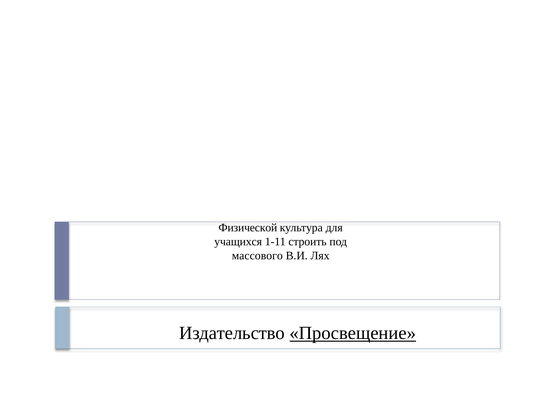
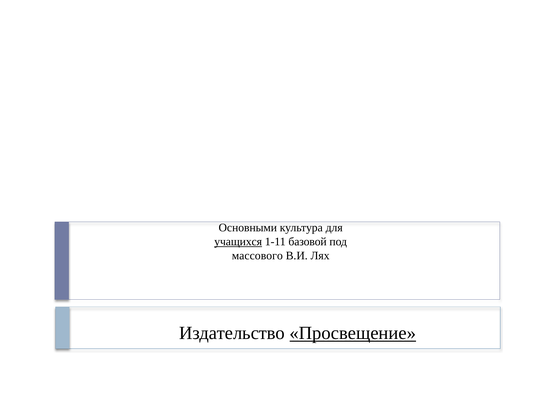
Физической: Физической -> Основными
учащихся underline: none -> present
строить: строить -> базовой
